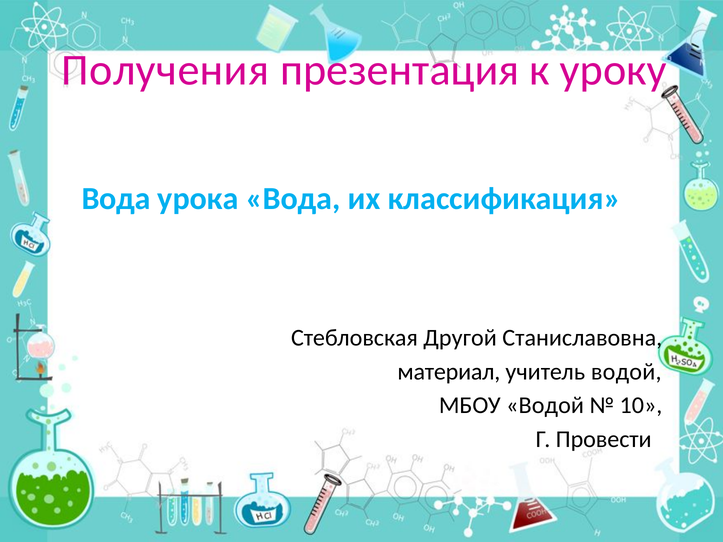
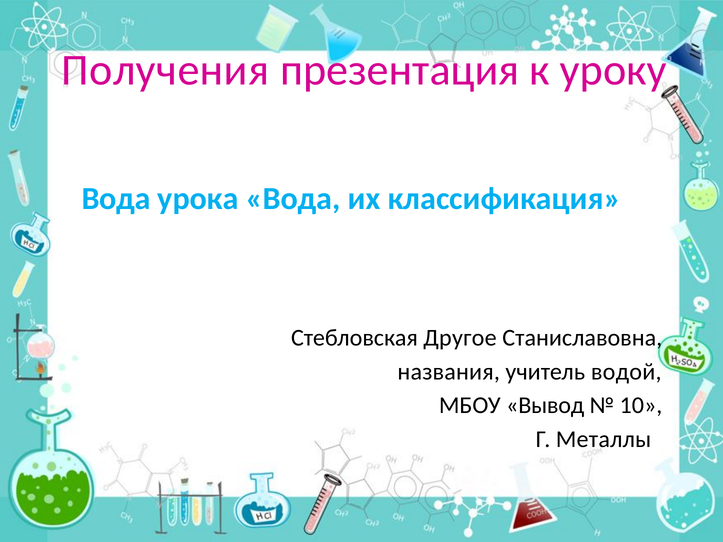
Другой: Другой -> Другое
материал: материал -> названия
МБОУ Водой: Водой -> Вывод
Провести: Провести -> Металлы
